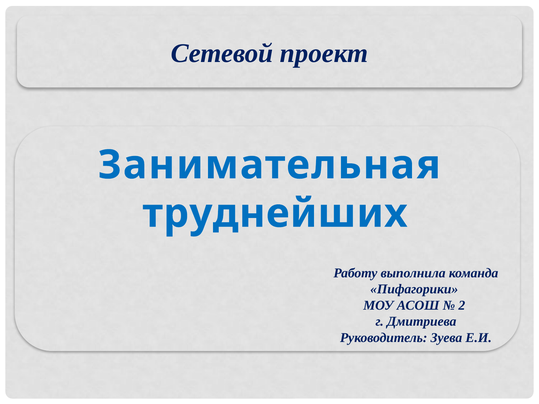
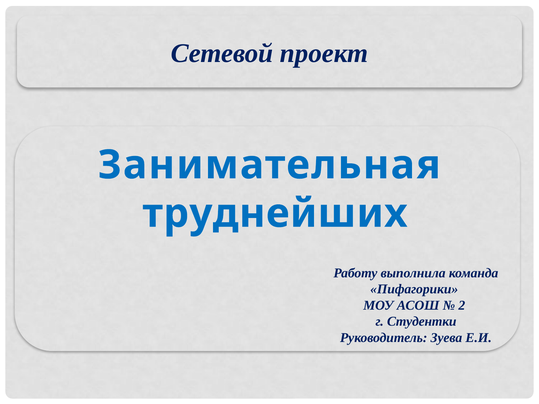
Дмитриева: Дмитриева -> Студентки
